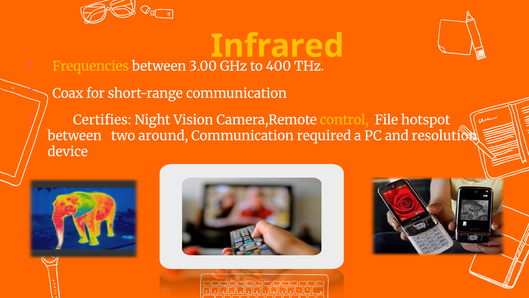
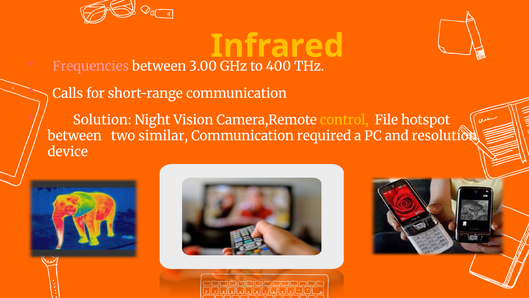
Frequencies colour: yellow -> pink
Coax: Coax -> Calls
Certifies: Certifies -> Solution
around: around -> similar
